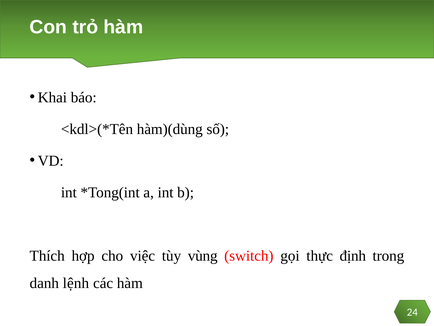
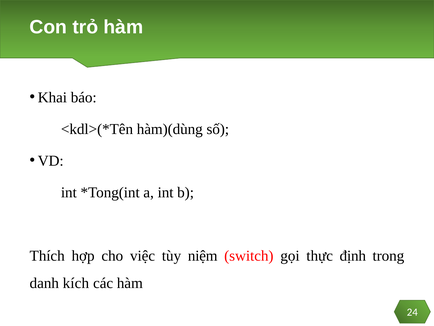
vùng: vùng -> niệm
lệnh: lệnh -> kích
